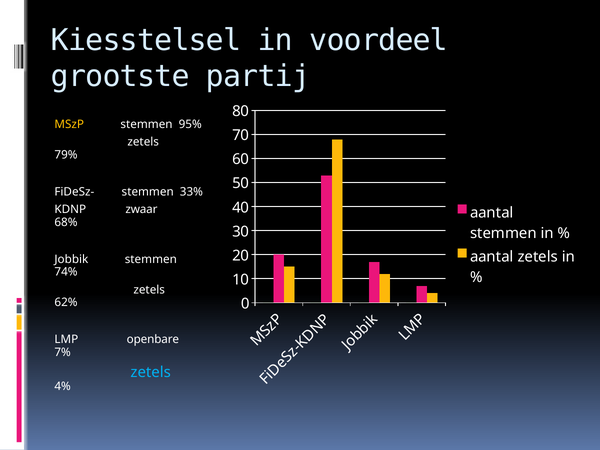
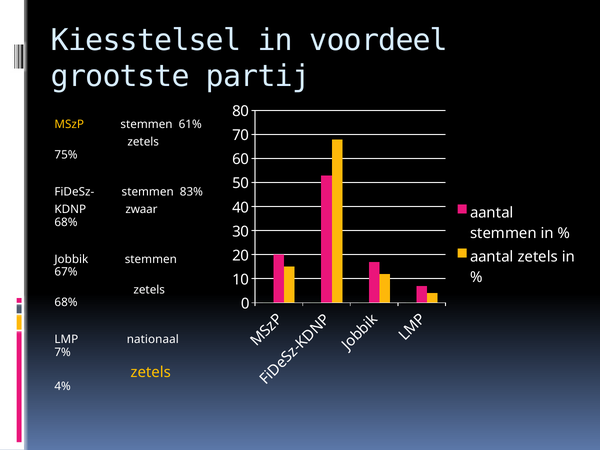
95%: 95% -> 61%
79%: 79% -> 75%
33%: 33% -> 83%
74%: 74% -> 67%
62% at (66, 302): 62% -> 68%
openbare: openbare -> nationaal
zetels at (151, 372) colour: light blue -> yellow
